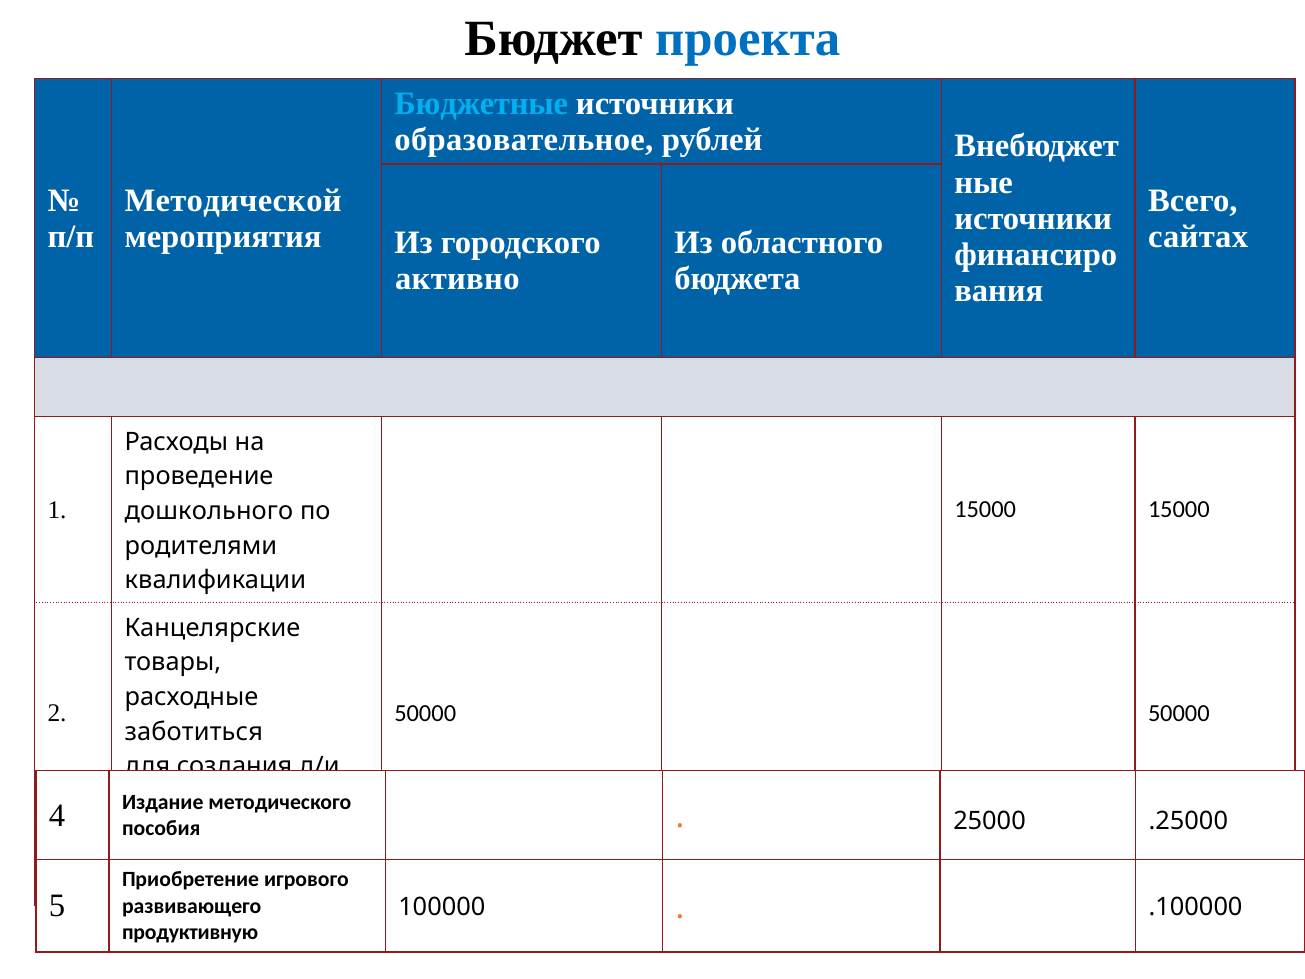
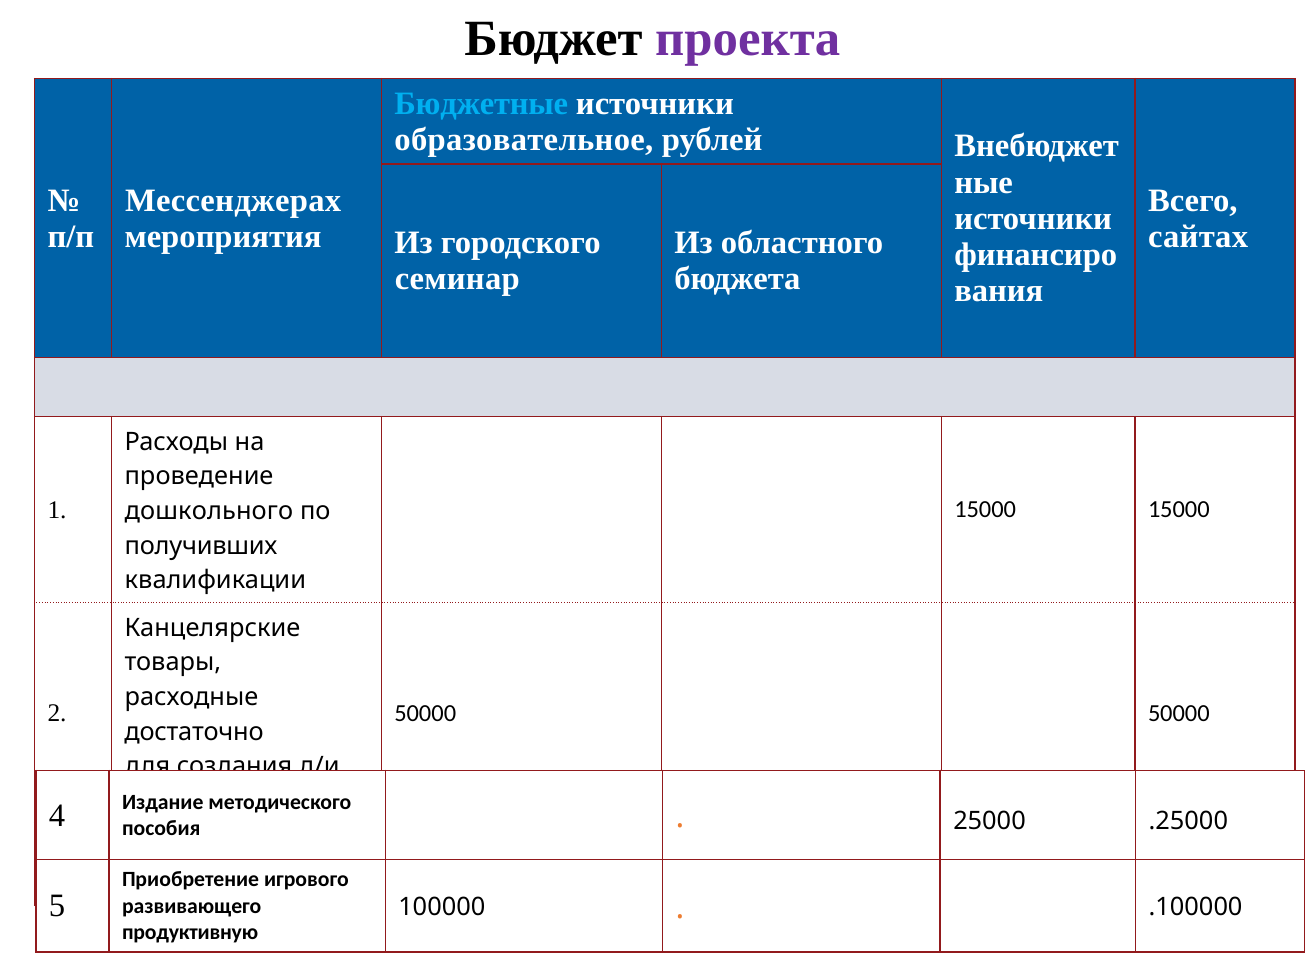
проекта colour: blue -> purple
Методической: Методической -> Мессенджерах
активно: активно -> семинар
родителями: родителями -> получивших
заботиться: заботиться -> достаточно
